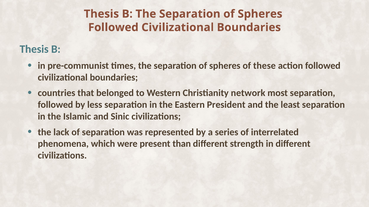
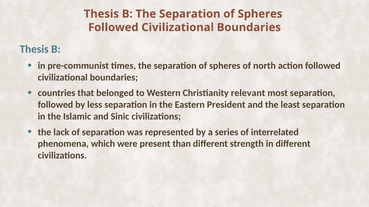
these: these -> north
network: network -> relevant
